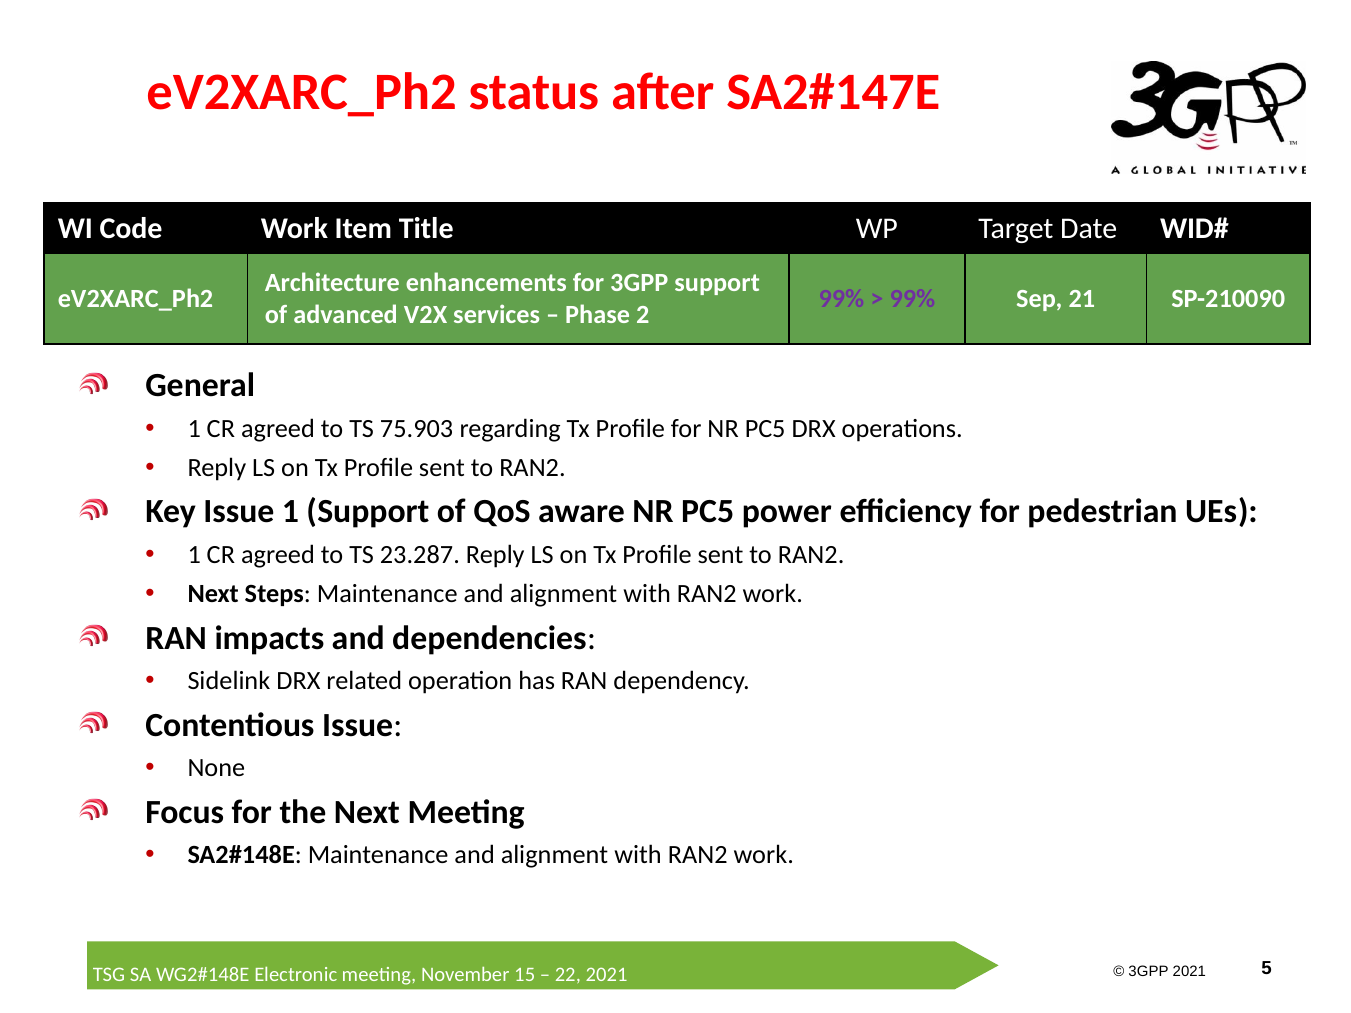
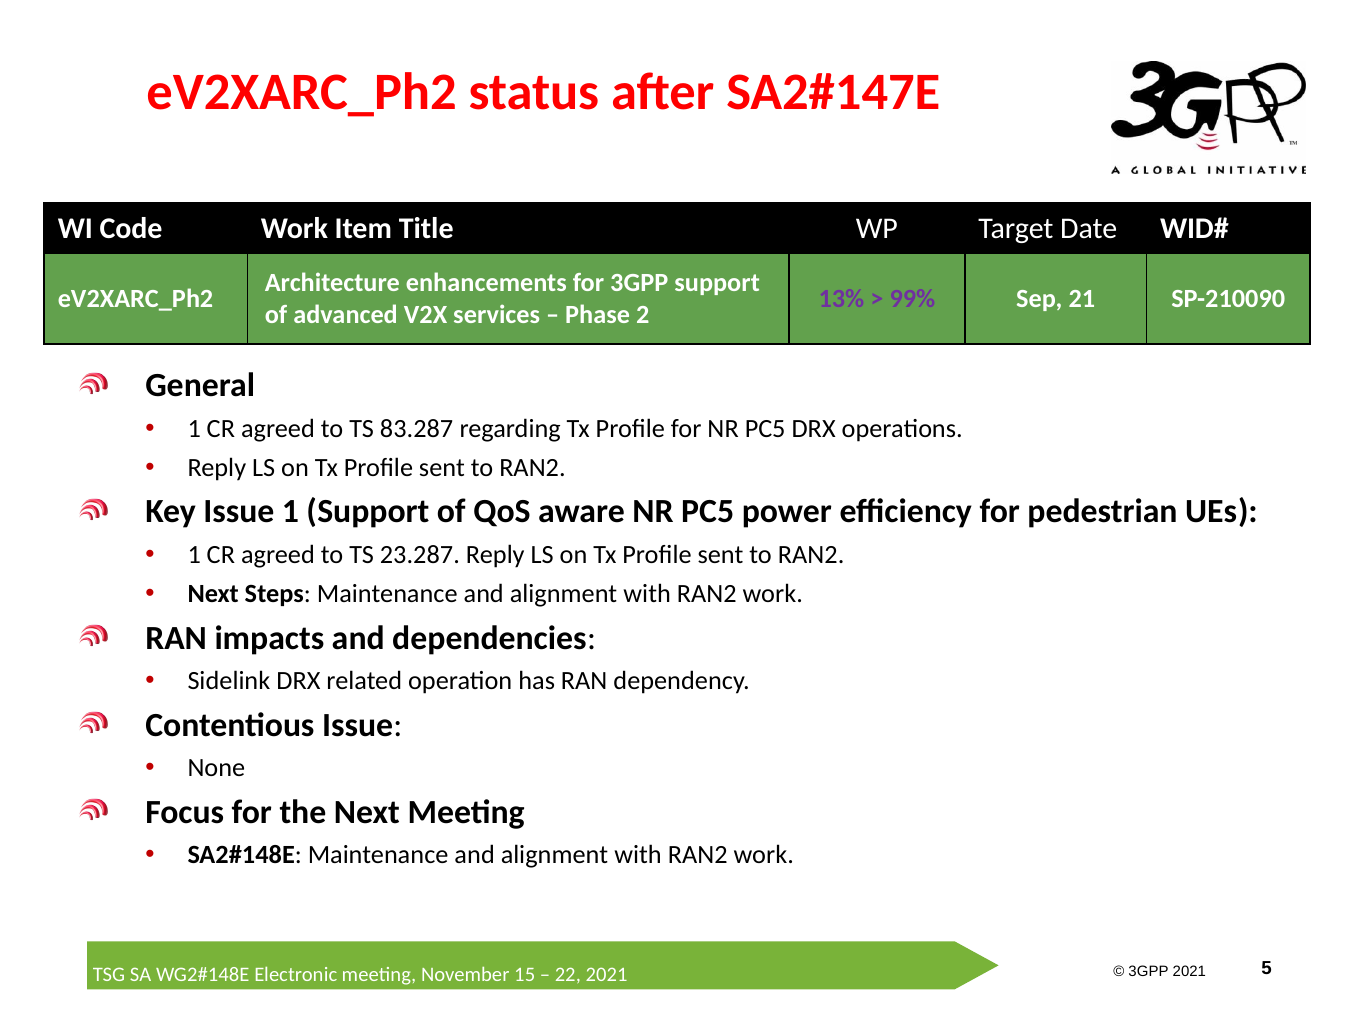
99% at (842, 299): 99% -> 13%
75.903: 75.903 -> 83.287
